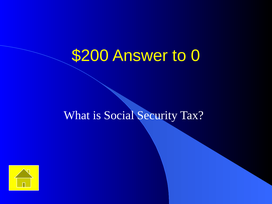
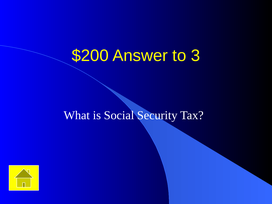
0: 0 -> 3
